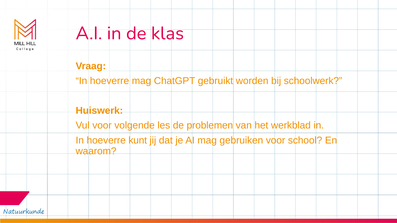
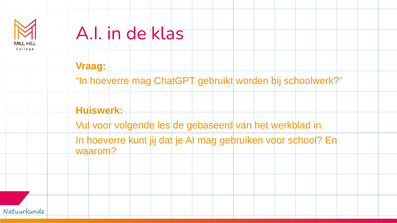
problemen: problemen -> gebaseerd
